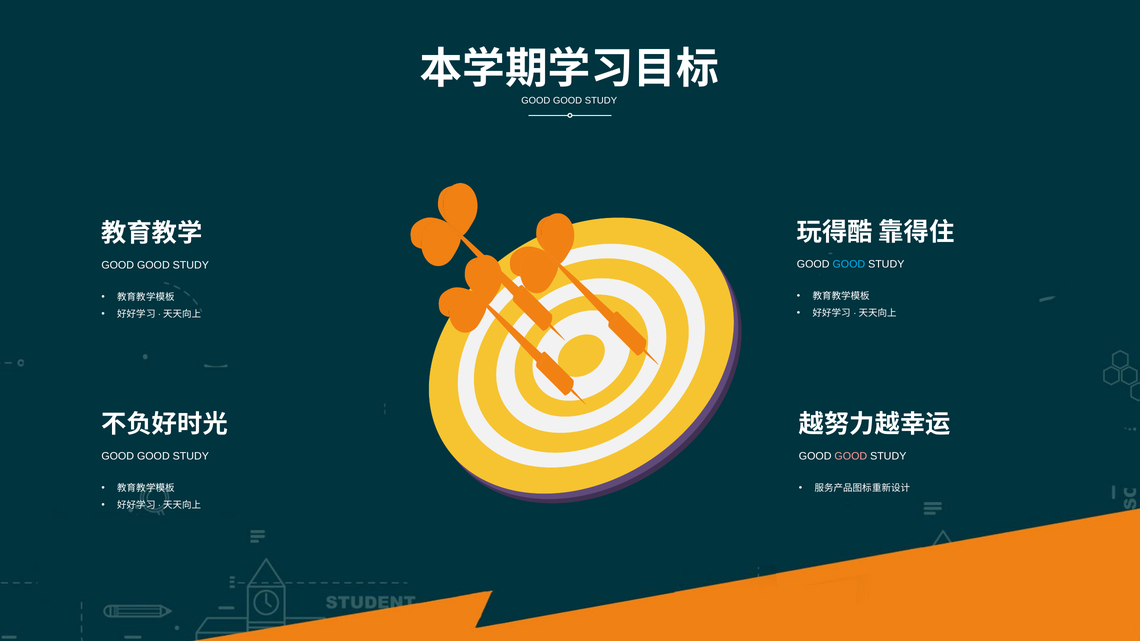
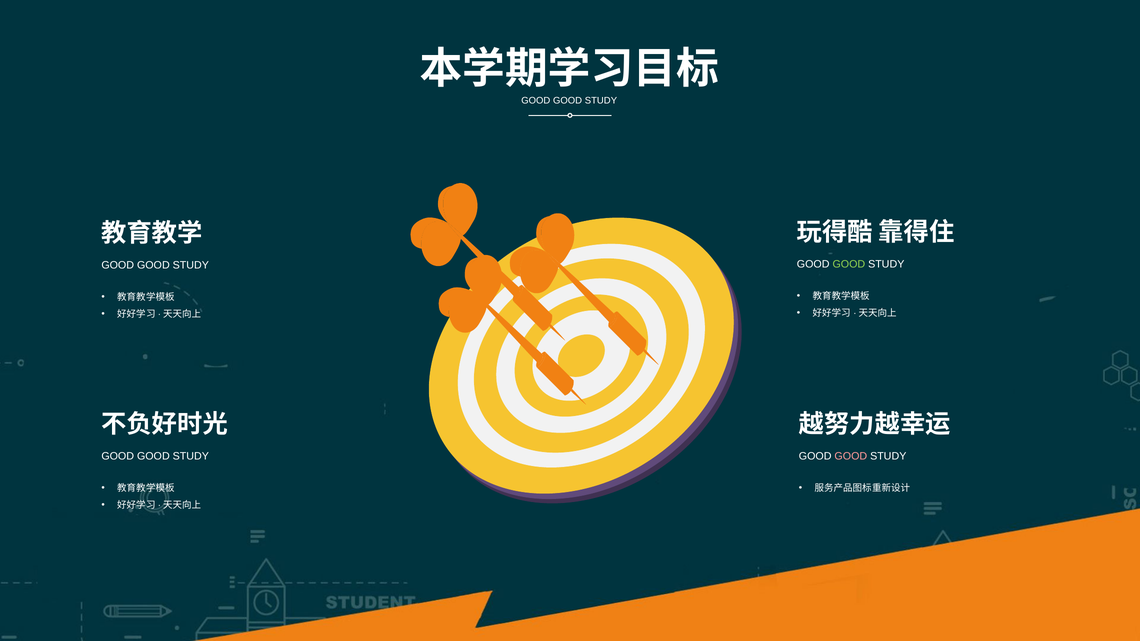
GOOD at (849, 264) colour: light blue -> light green
